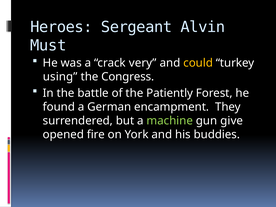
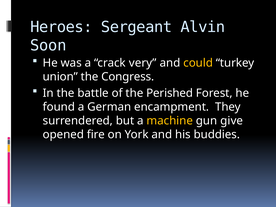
Must: Must -> Soon
using: using -> union
Patiently: Patiently -> Perished
machine colour: light green -> yellow
